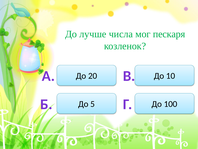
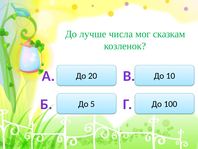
пескаря: пескаря -> сказкам
